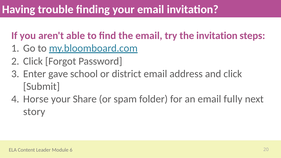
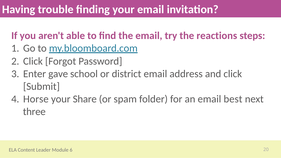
the invitation: invitation -> reactions
fully: fully -> best
story: story -> three
